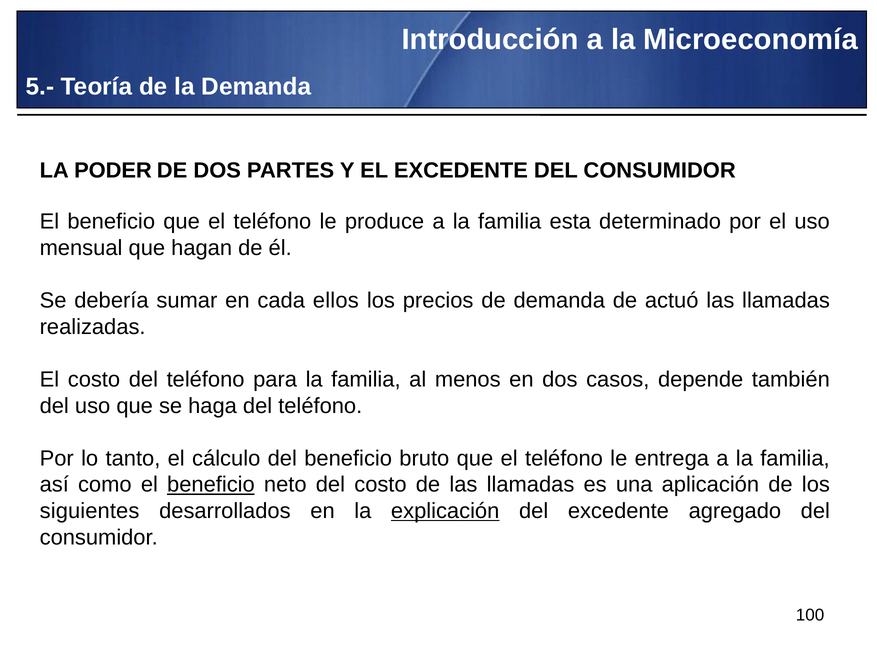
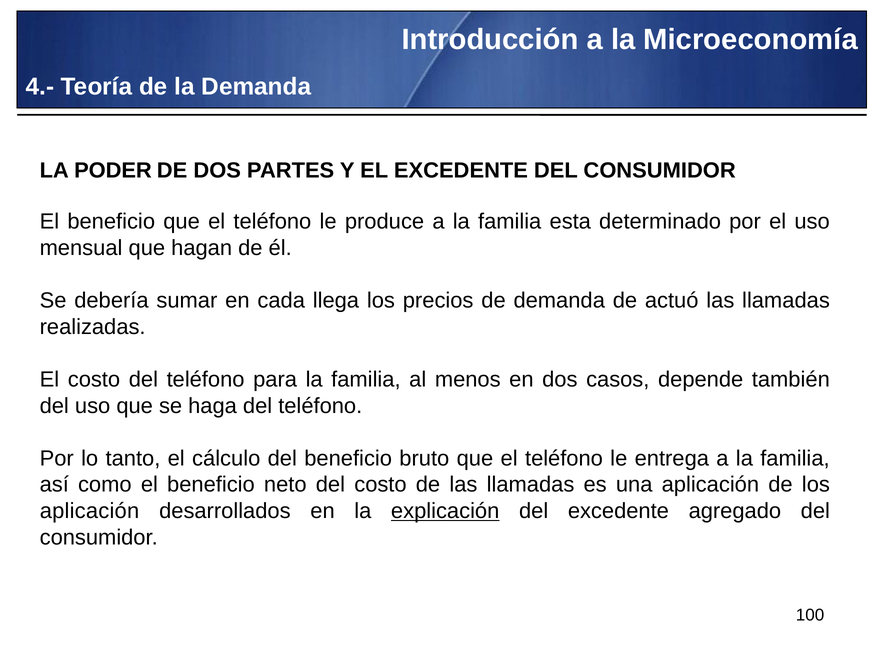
5.-: 5.- -> 4.-
ellos: ellos -> llega
beneficio at (211, 485) underline: present -> none
siguientes at (90, 511): siguientes -> aplicación
